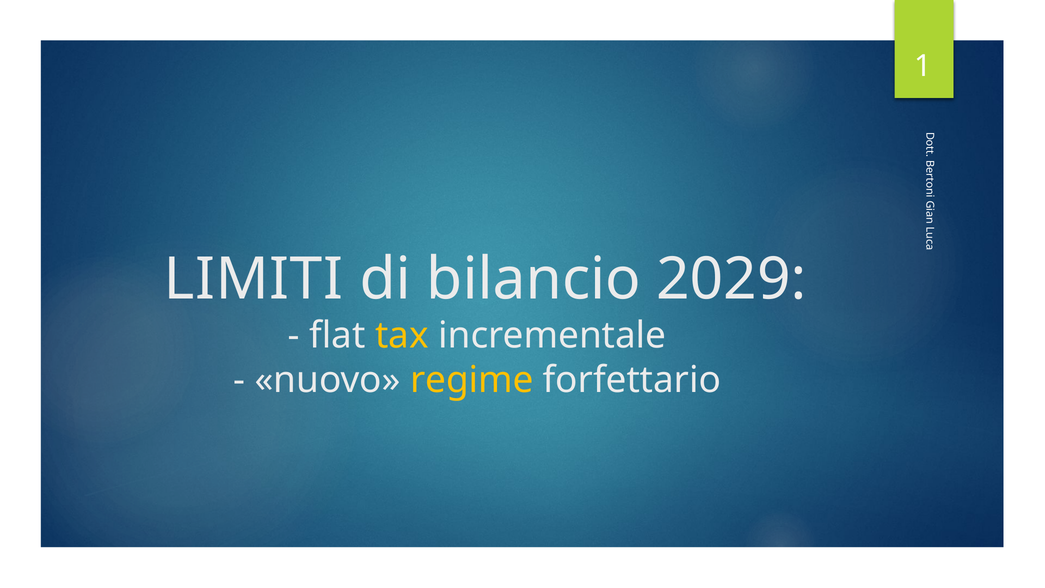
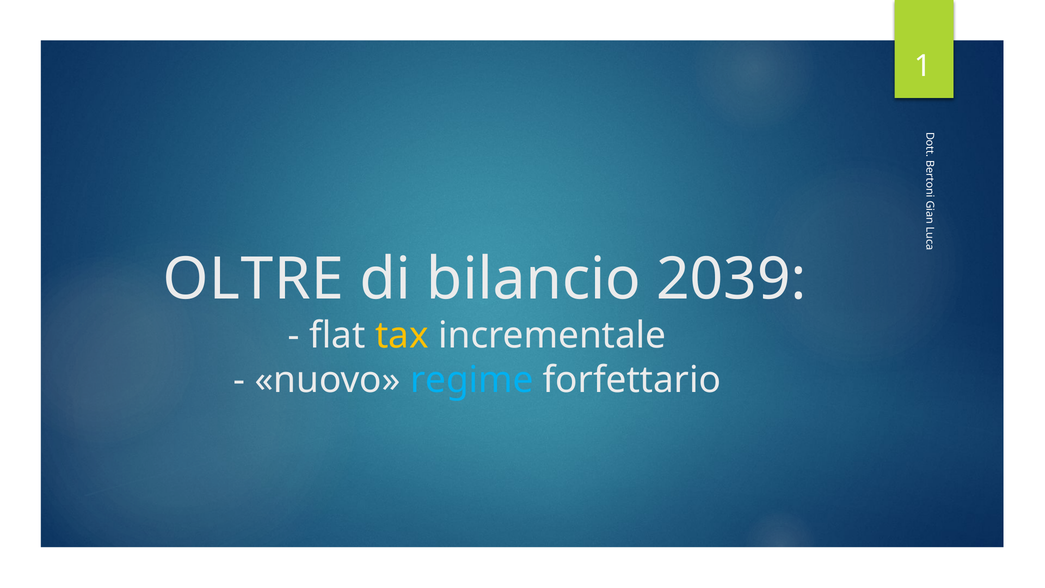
LIMITI: LIMITI -> OLTRE
2029: 2029 -> 2039
regime colour: yellow -> light blue
